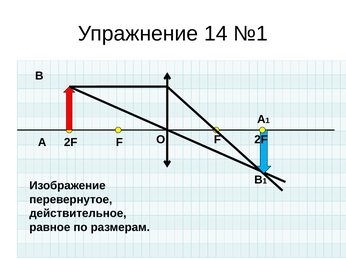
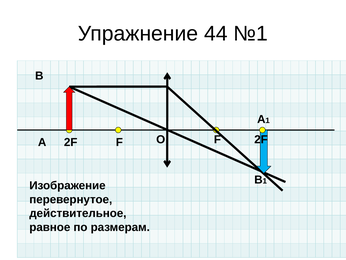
14: 14 -> 44
